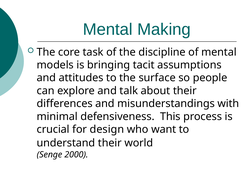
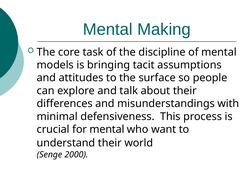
for design: design -> mental
